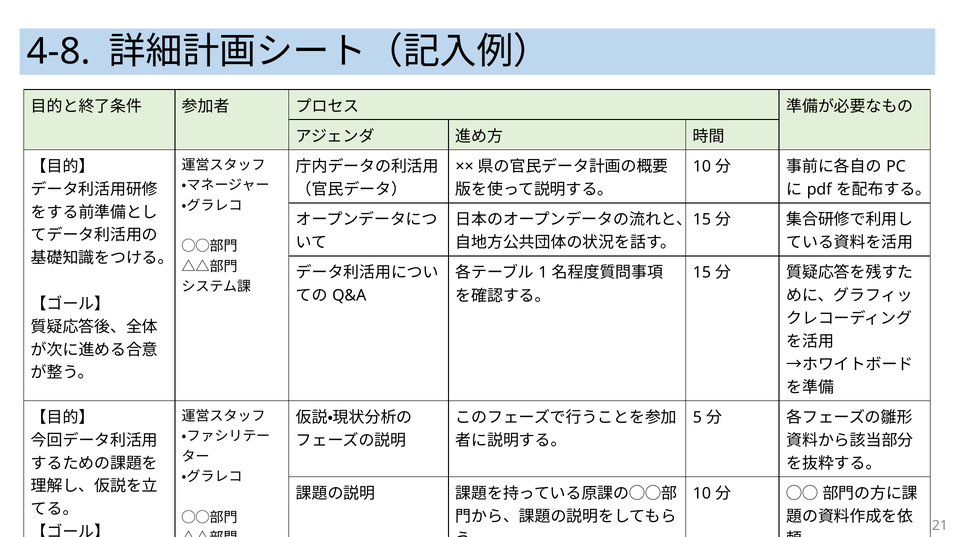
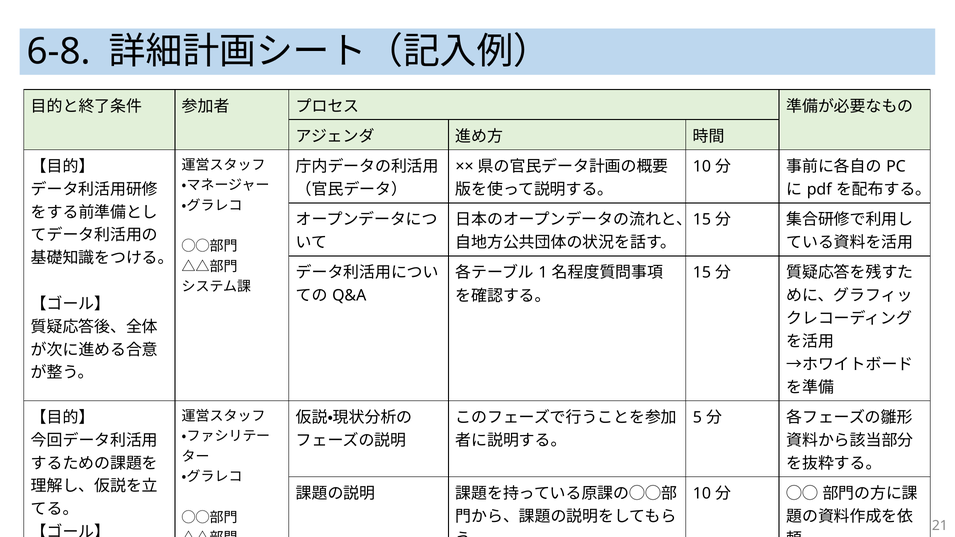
4-8: 4-8 -> 6-8
